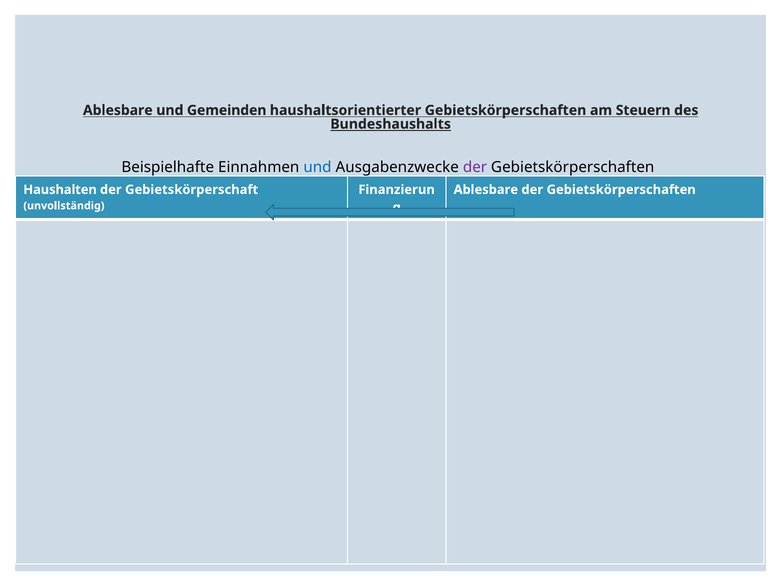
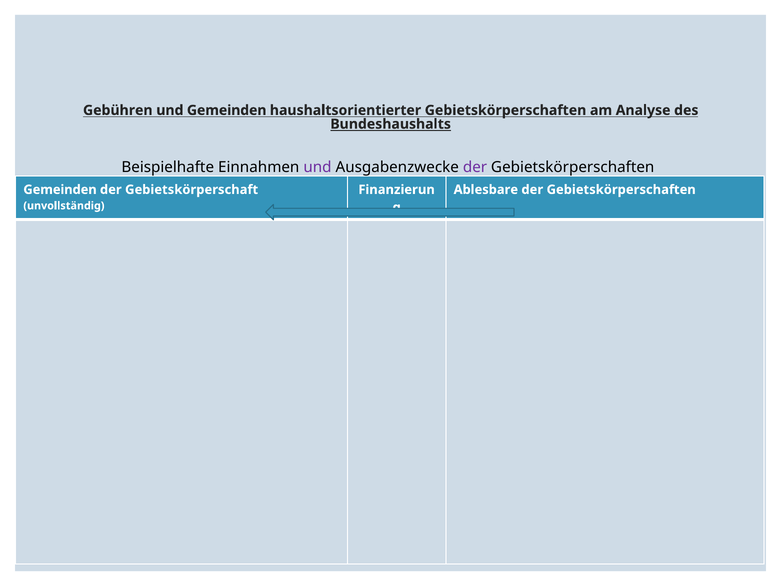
Ablesbare at (118, 110): Ablesbare -> Gebühren
Steuern: Steuern -> Analyse
und at (317, 167) colour: blue -> purple
Haushalten at (60, 190): Haushalten -> Gemeinden
